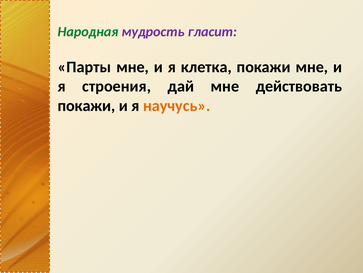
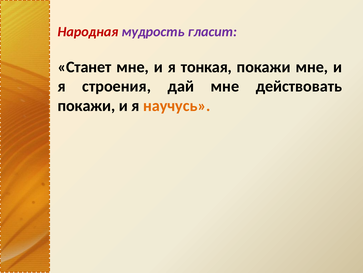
Народная colour: green -> red
Парты: Парты -> Станет
клетка: клетка -> тонкая
